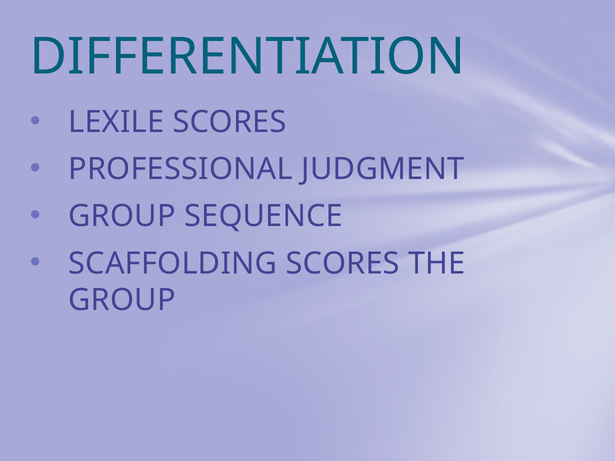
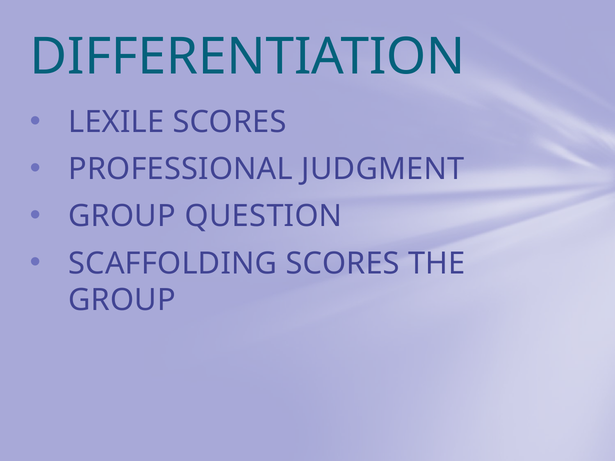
SEQUENCE: SEQUENCE -> QUESTION
